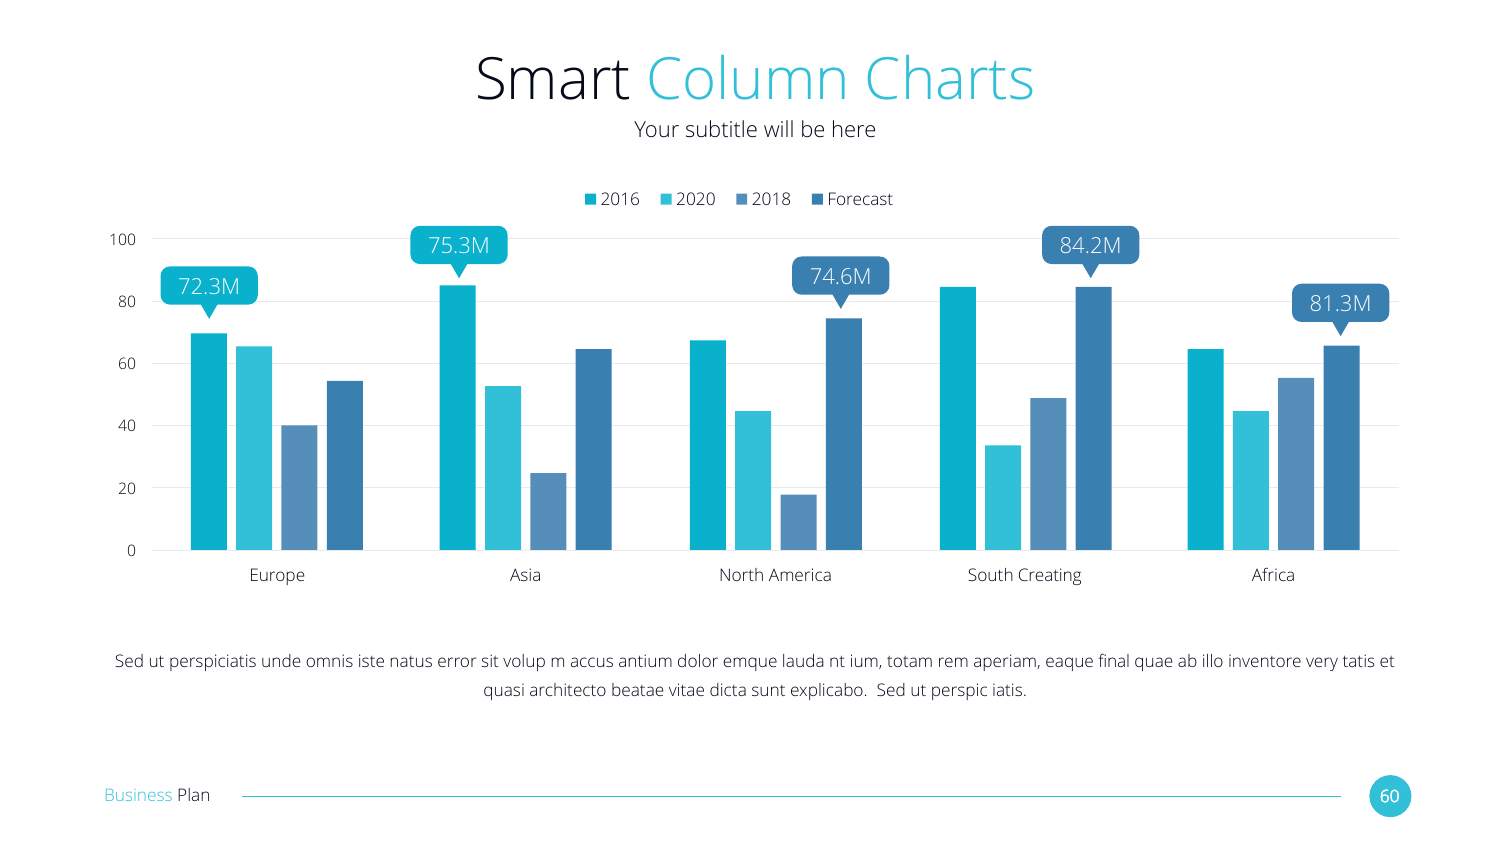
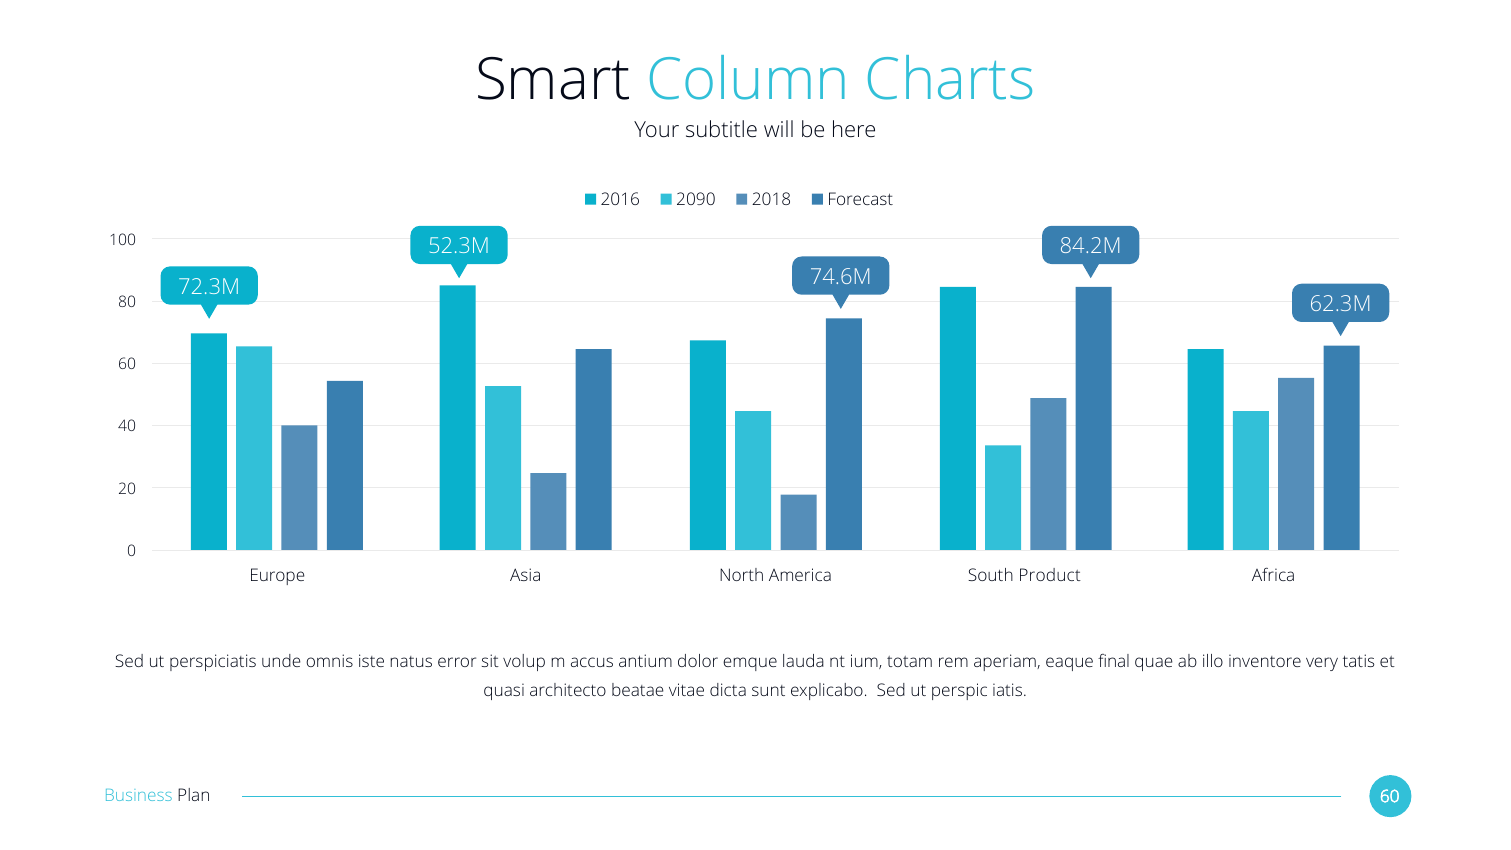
2020: 2020 -> 2090
75.3M: 75.3M -> 52.3M
81.3M: 81.3M -> 62.3M
Creating: Creating -> Product
